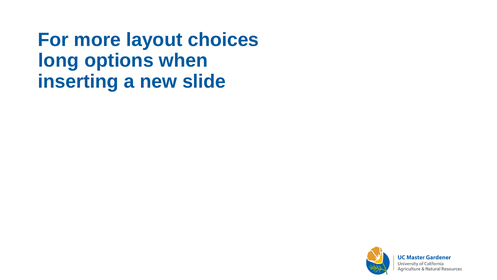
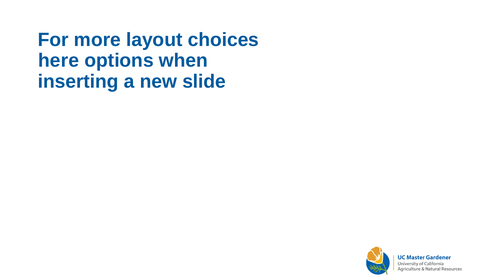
long: long -> here
